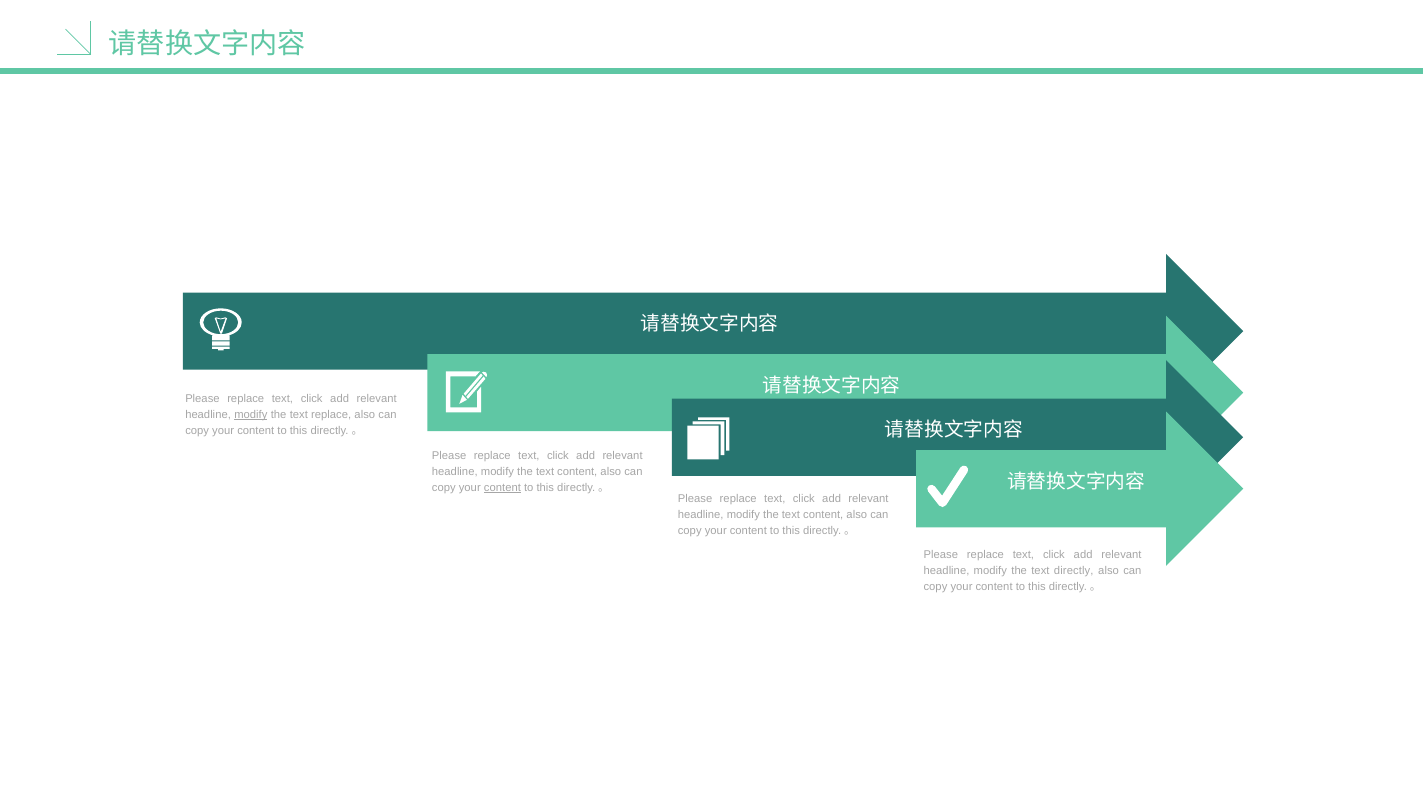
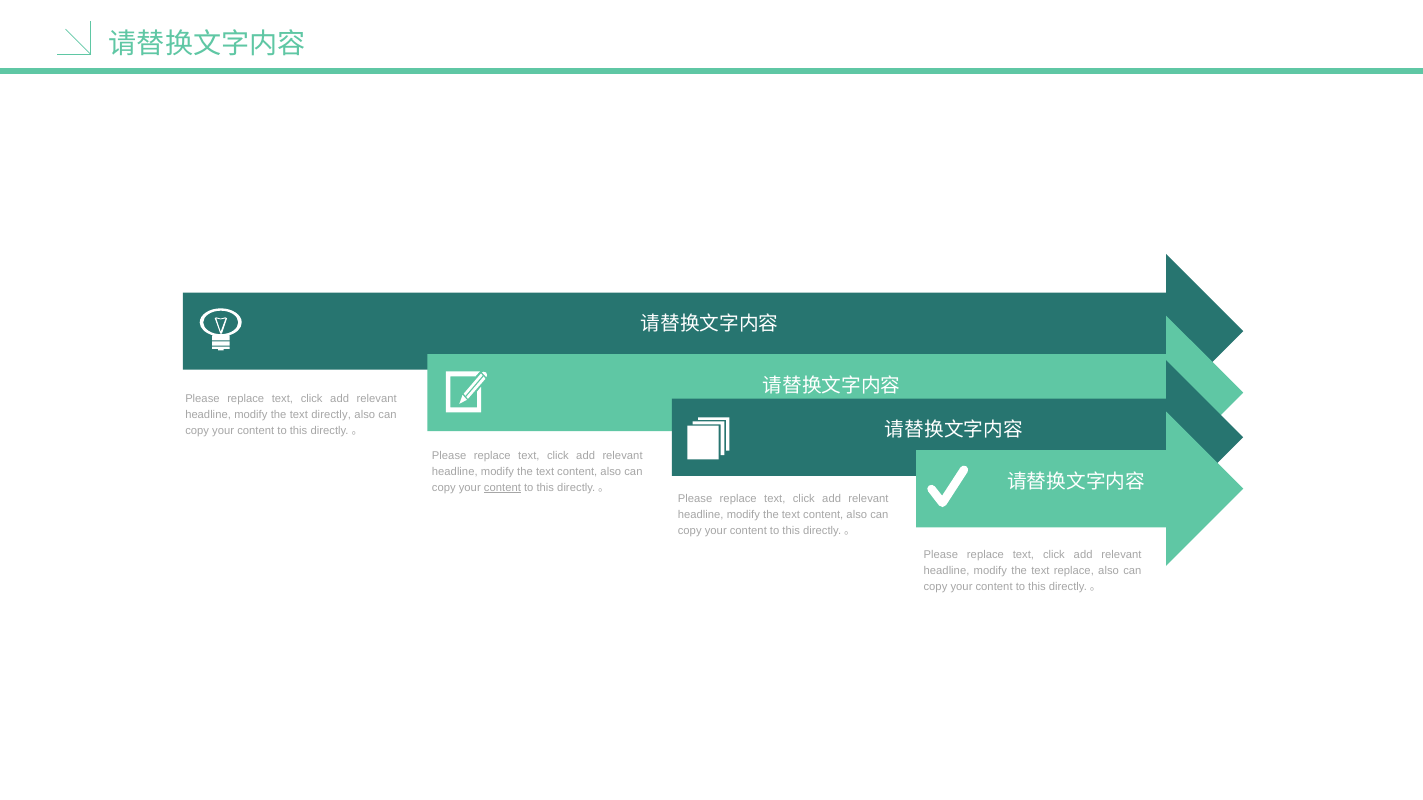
modify at (251, 415) underline: present -> none
text replace: replace -> directly
text directly: directly -> replace
